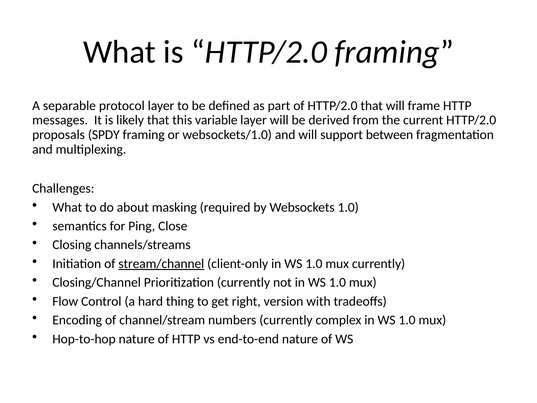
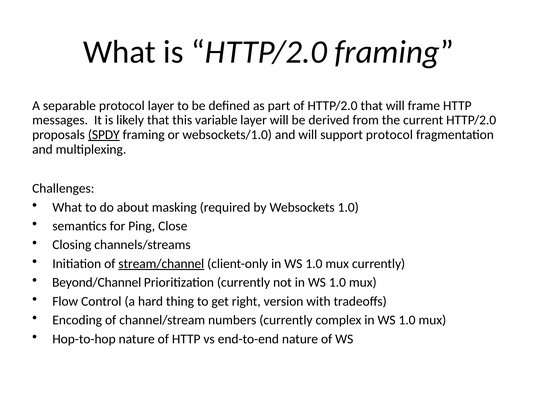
SPDY underline: none -> present
support between: between -> protocol
Closing/Channel: Closing/Channel -> Beyond/Channel
